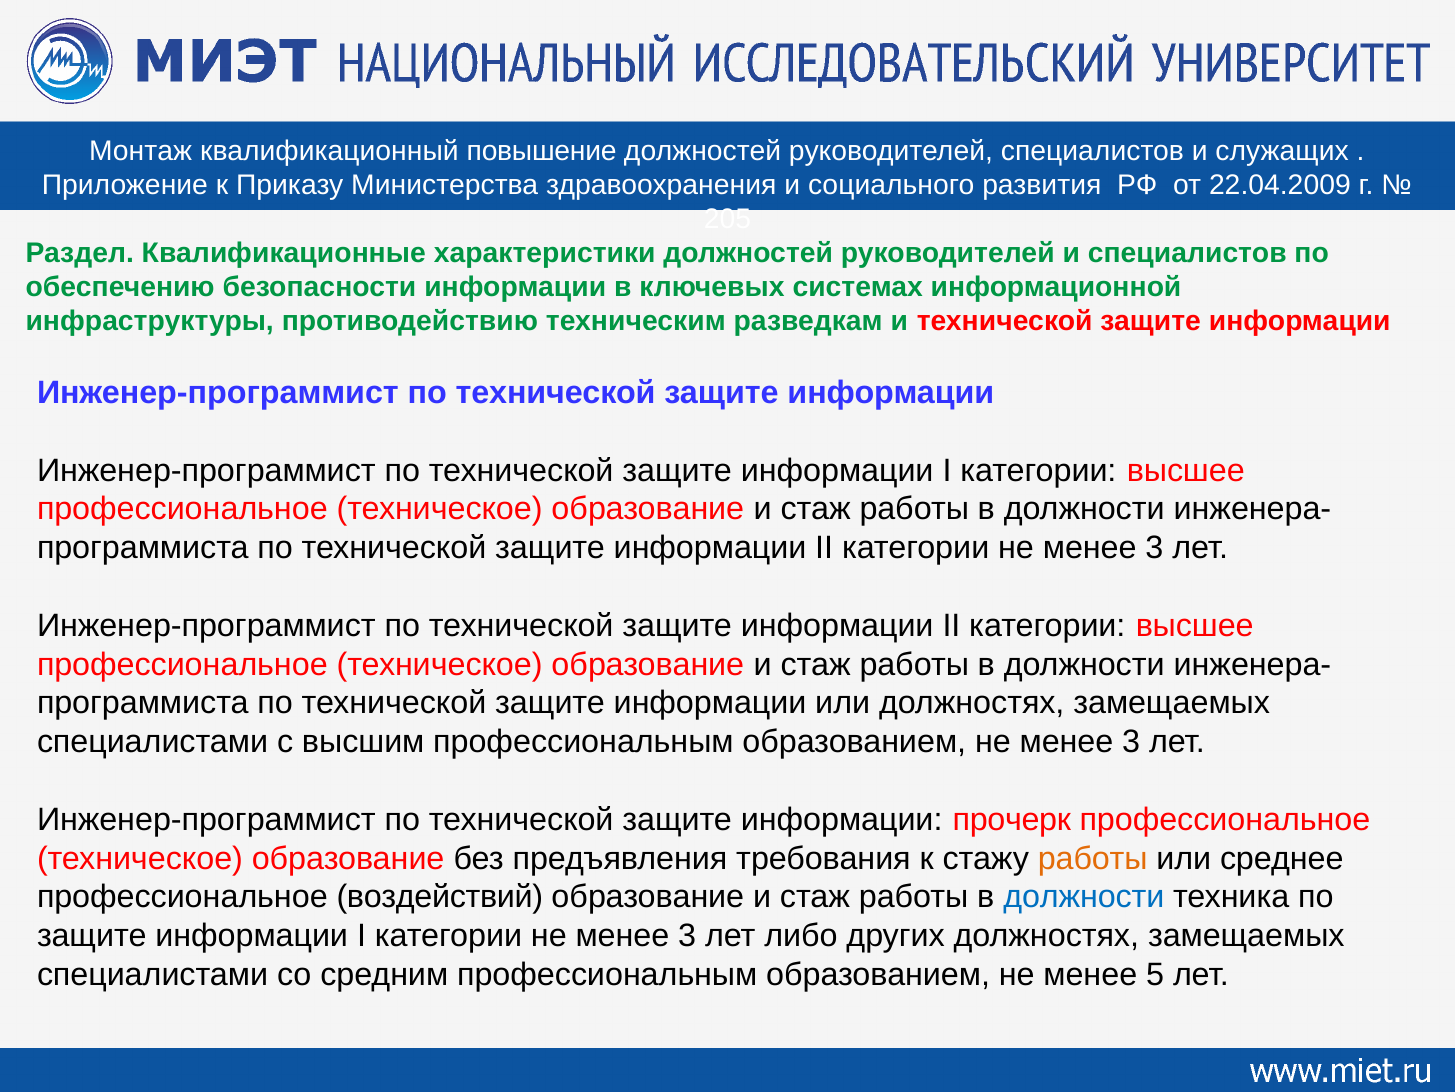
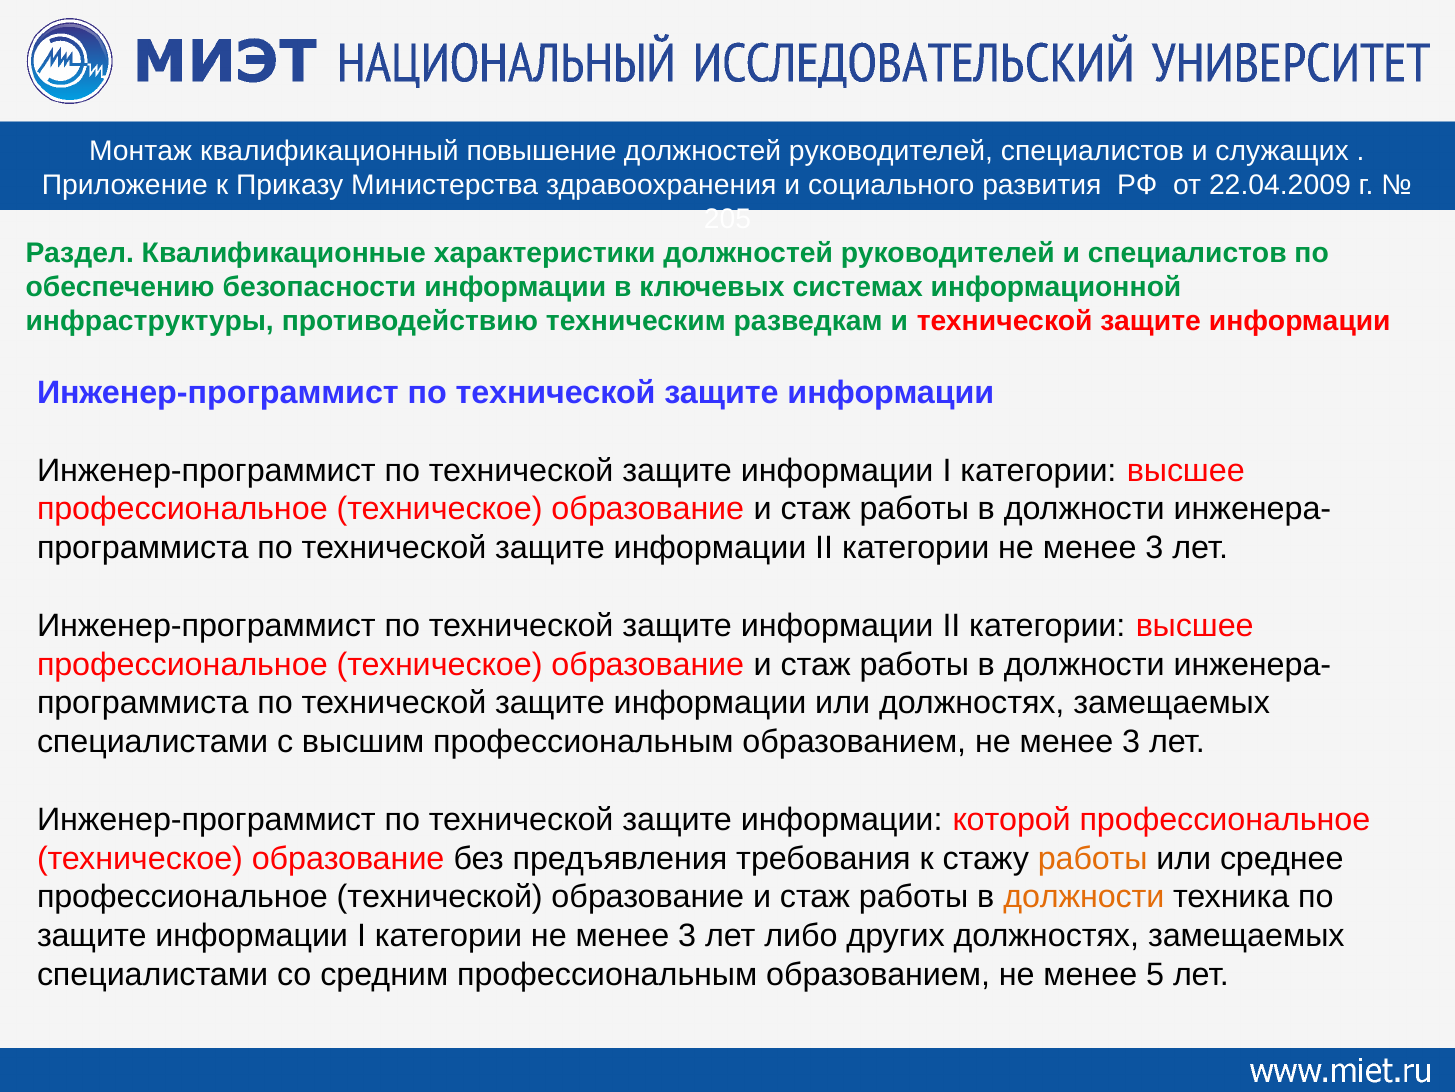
прочерк: прочерк -> которой
профессиональное воздействий: воздействий -> технической
должности at (1084, 897) colour: blue -> orange
